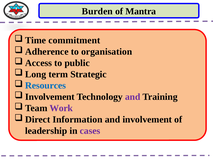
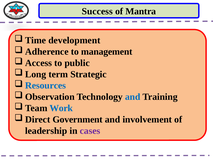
Burden: Burden -> Success
commitment: commitment -> development
organisation: organisation -> management
Involvement at (50, 97): Involvement -> Observation
and at (133, 97) colour: purple -> blue
Work colour: purple -> blue
Information: Information -> Government
